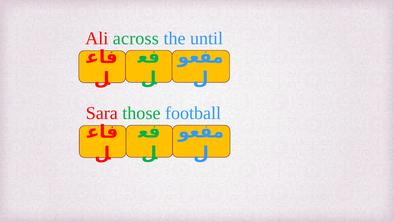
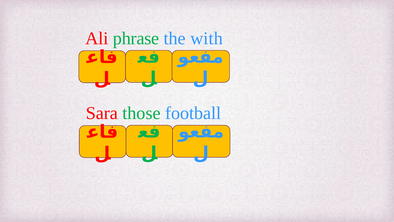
across: across -> phrase
until: until -> with
